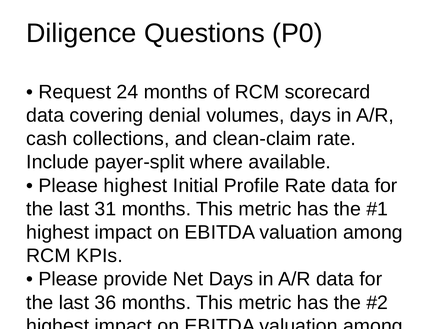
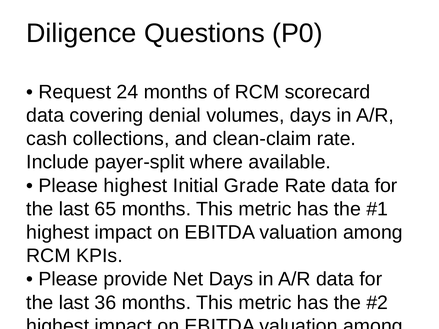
Profile: Profile -> Grade
31: 31 -> 65
